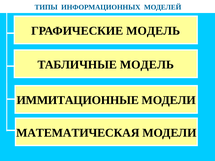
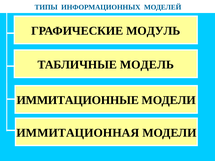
ГРАФИЧЕСКИЕ МОДЕЛЬ: МОДЕЛЬ -> МОДУЛЬ
МАТЕМАТИЧЕСКАЯ: МАТЕМАТИЧЕСКАЯ -> ИММИТАЦИОННАЯ
